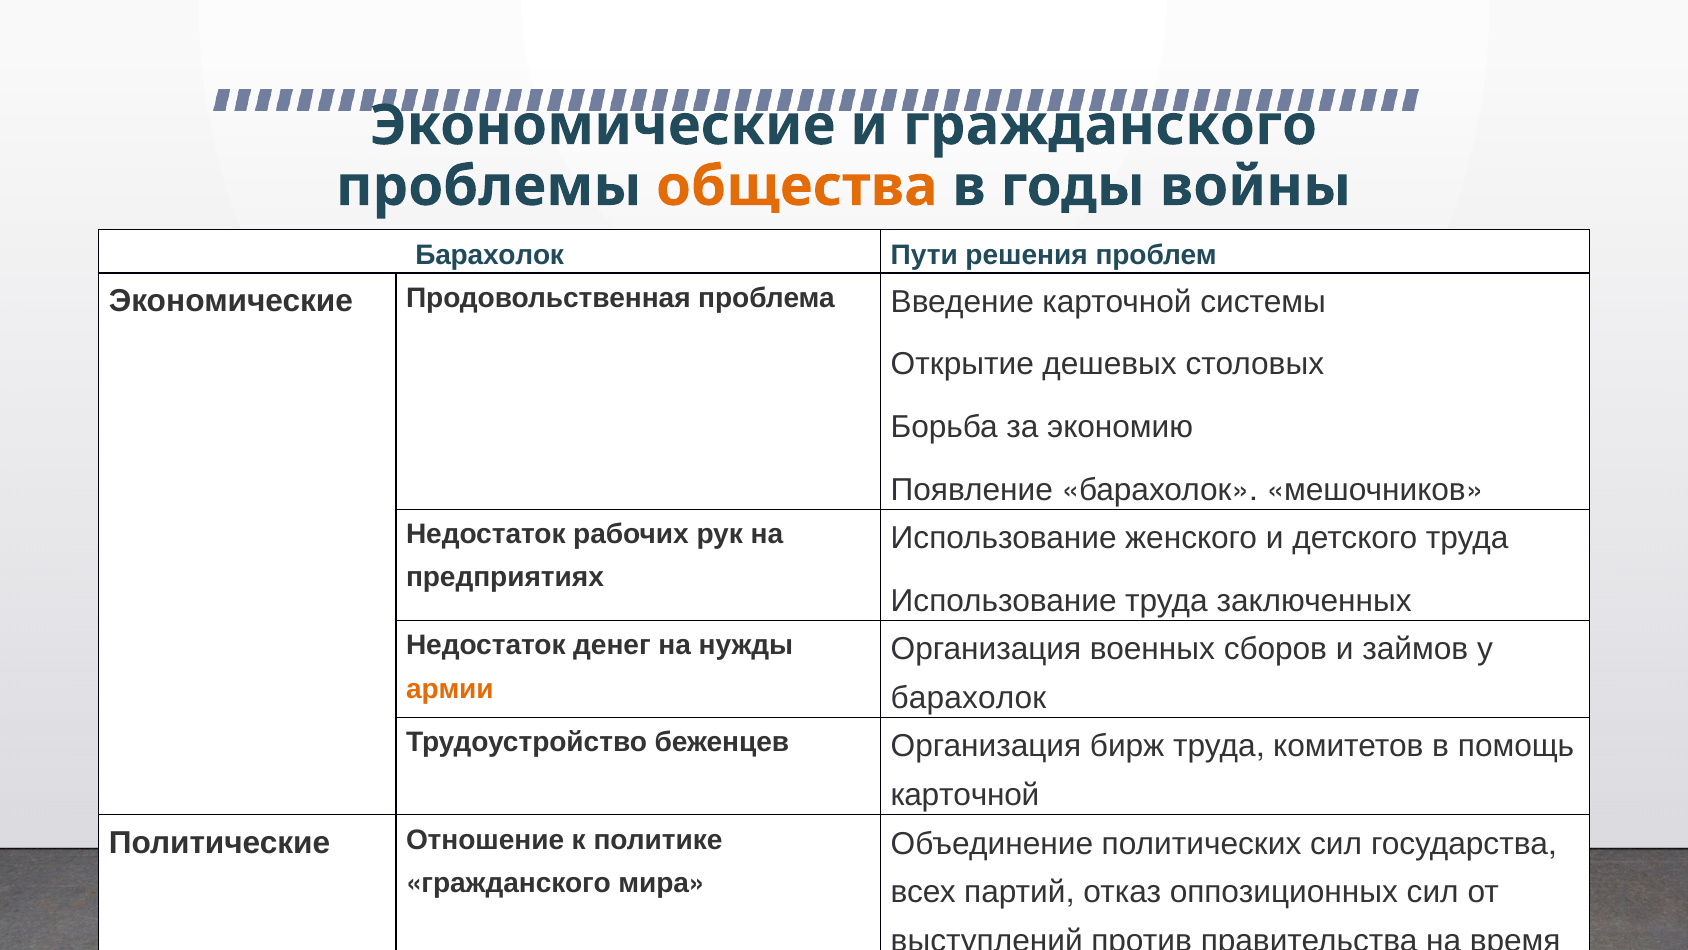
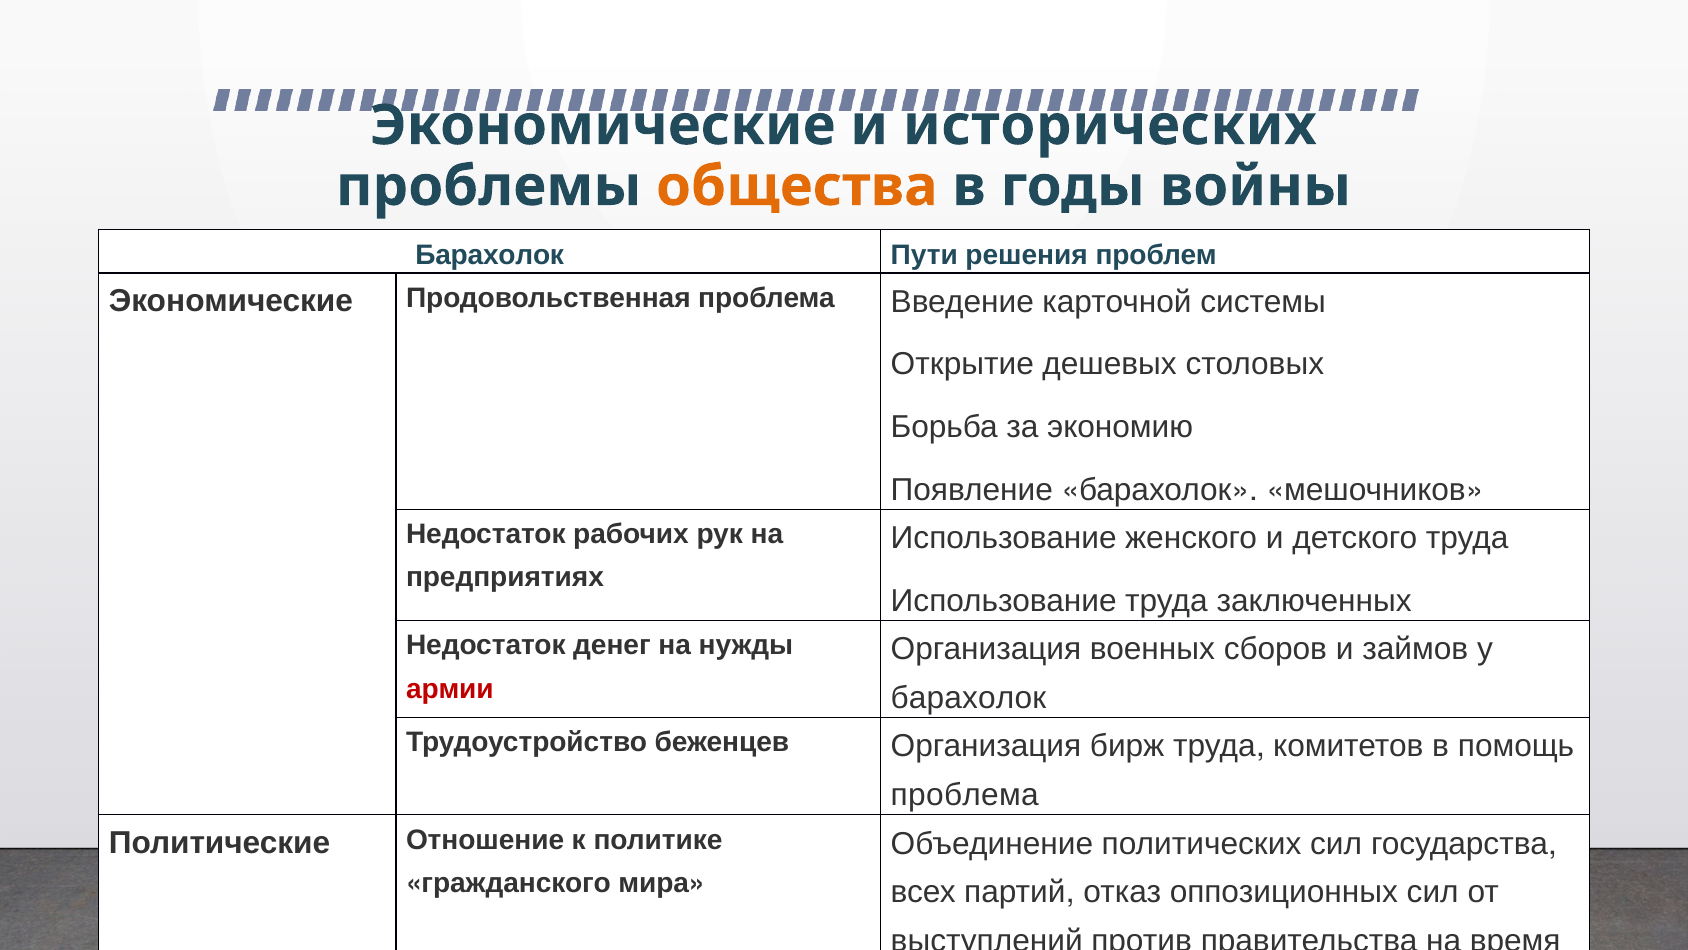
и гражданского: гражданского -> исторических
армии colour: orange -> red
карточной at (965, 795): карточной -> проблема
